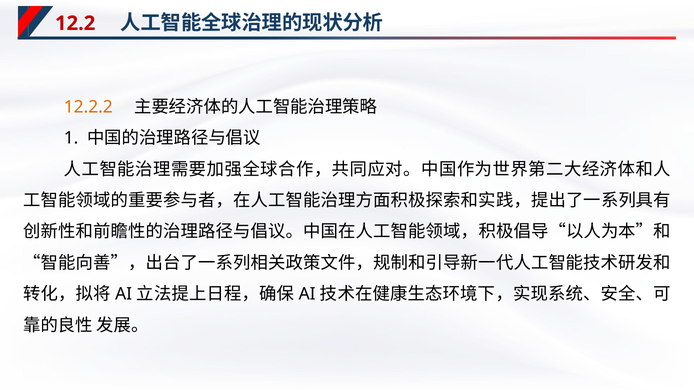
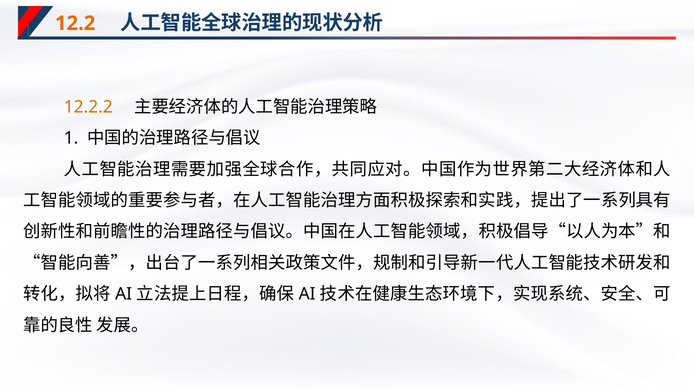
12.2 colour: red -> orange
